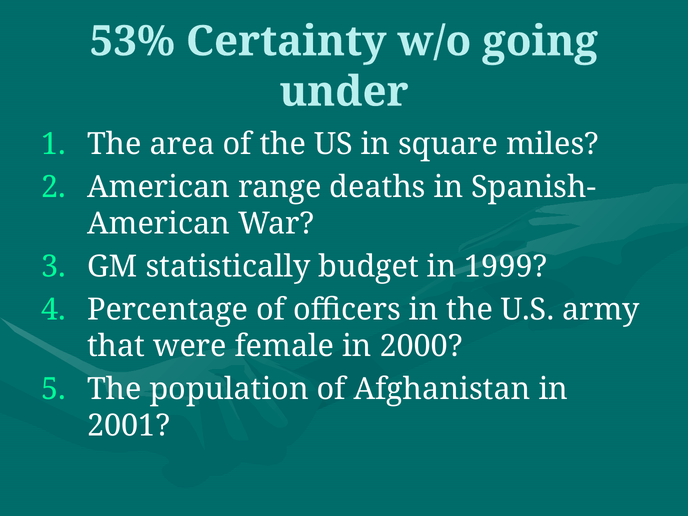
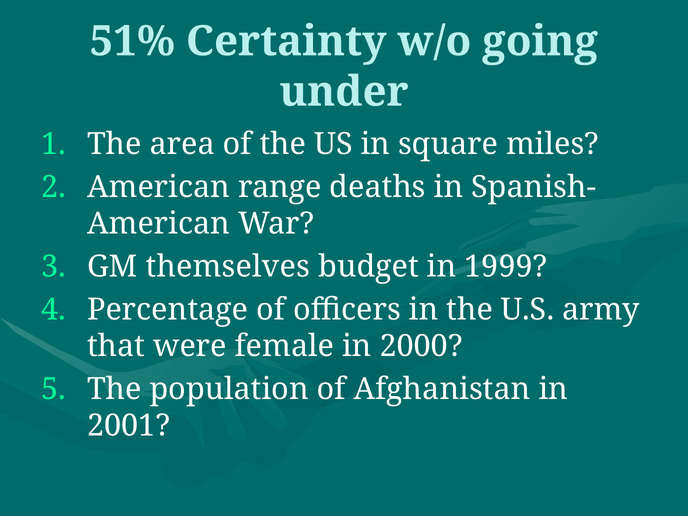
53%: 53% -> 51%
statistically: statistically -> themselves
